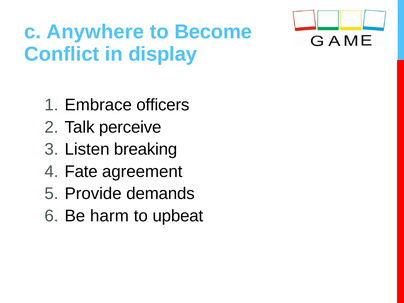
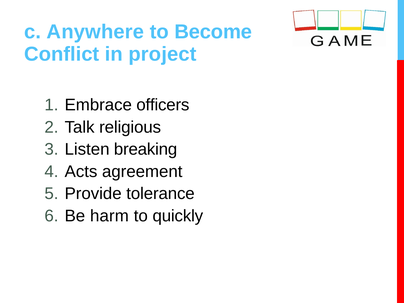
display: display -> project
perceive: perceive -> religious
Fate: Fate -> Acts
demands: demands -> tolerance
upbeat: upbeat -> quickly
